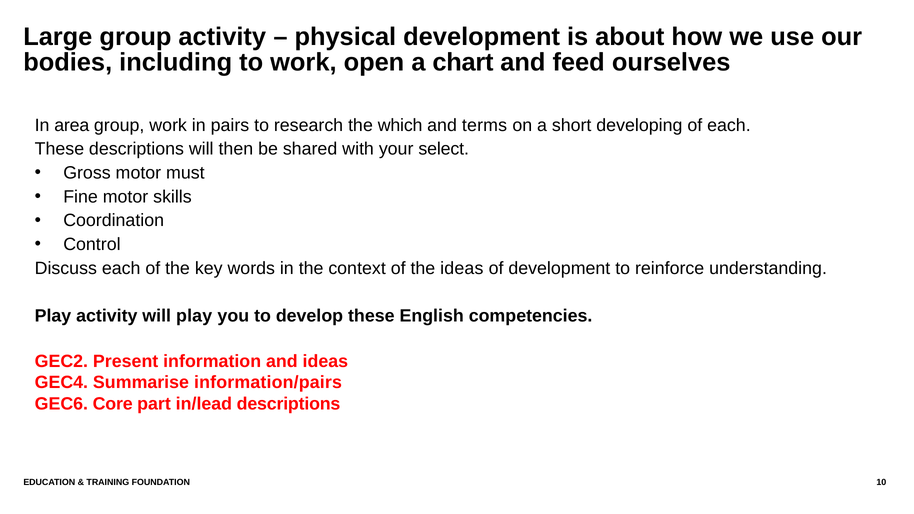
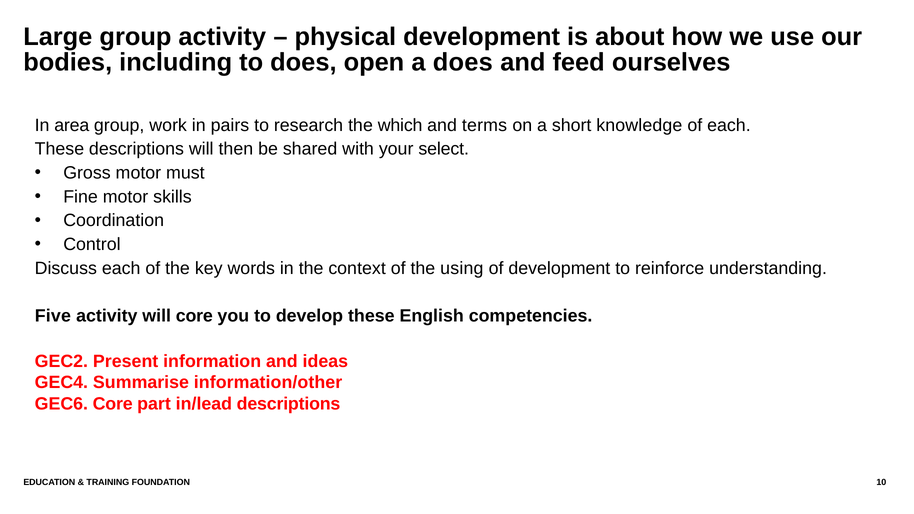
to work: work -> does
a chart: chart -> does
developing: developing -> knowledge
the ideas: ideas -> using
Play at (53, 316): Play -> Five
will play: play -> core
information/pairs: information/pairs -> information/other
